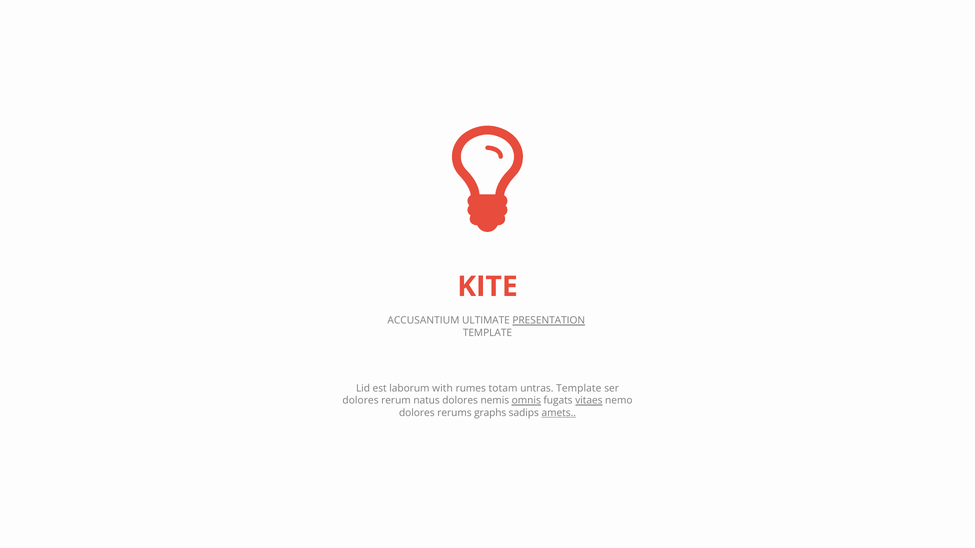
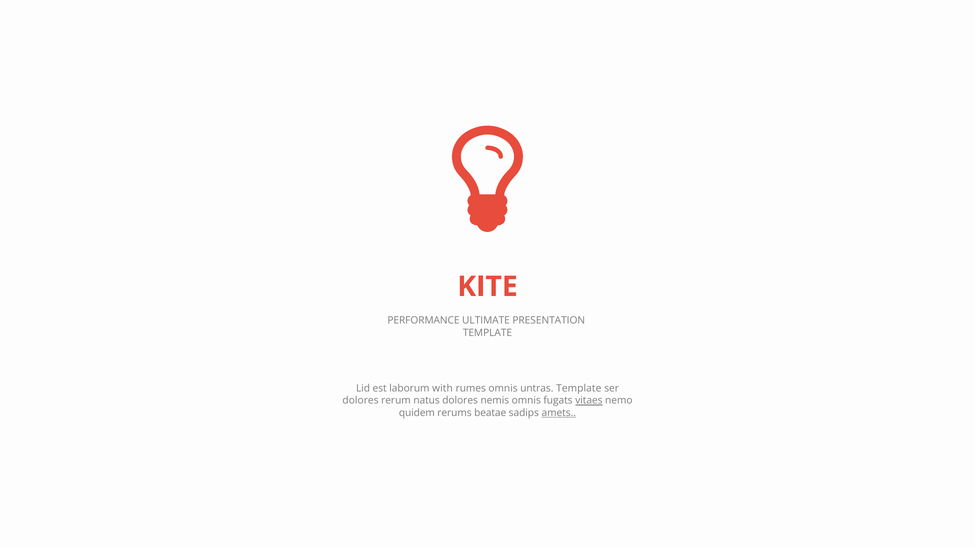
ACCUSANTIUM: ACCUSANTIUM -> PERFORMANCE
PRESENTATION underline: present -> none
rumes totam: totam -> omnis
omnis at (526, 401) underline: present -> none
dolores at (417, 413): dolores -> quidem
graphs: graphs -> beatae
